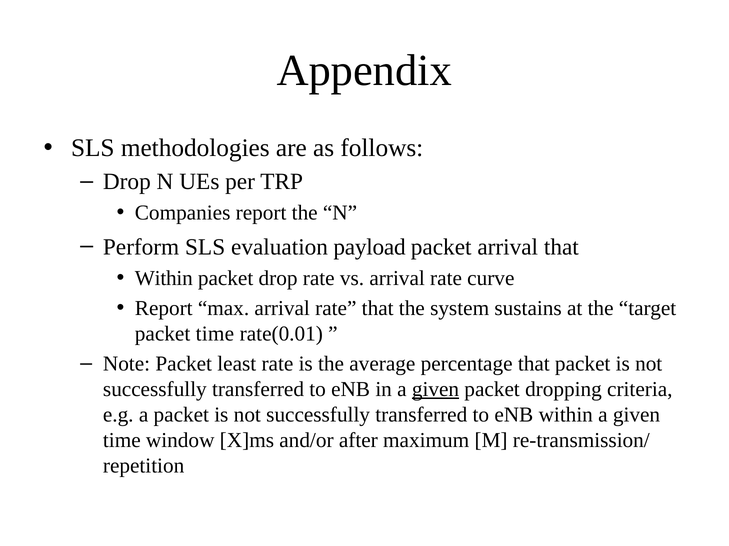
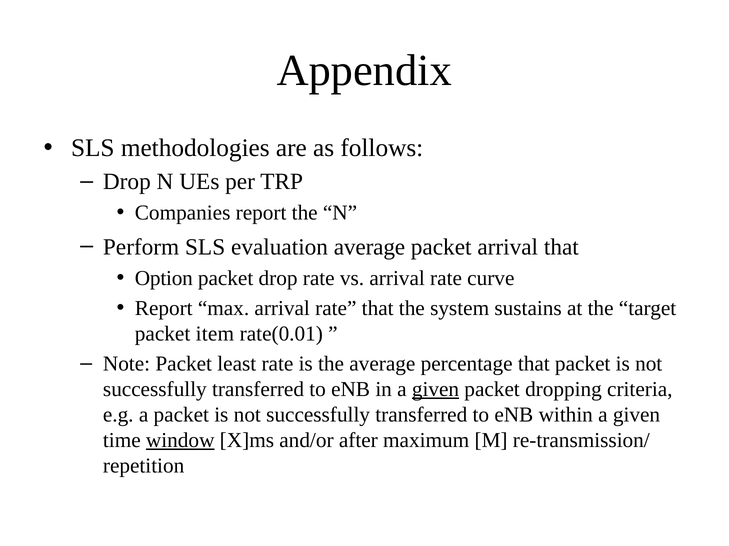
evaluation payload: payload -> average
Within at (164, 279): Within -> Option
packet time: time -> item
window underline: none -> present
